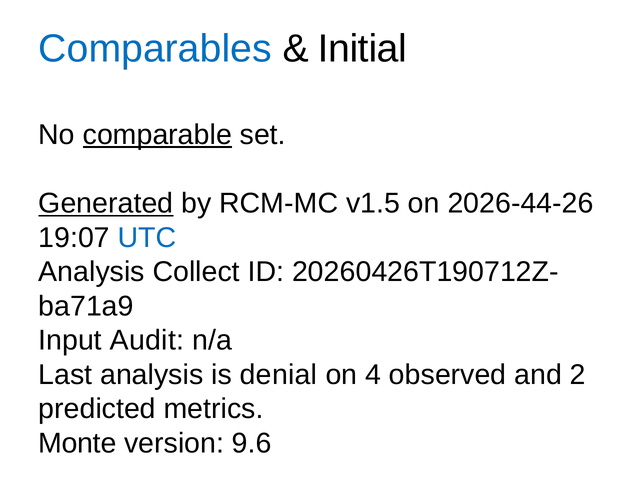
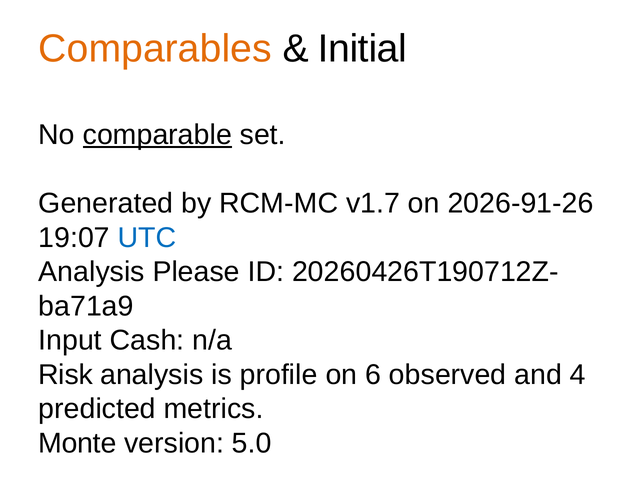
Comparables colour: blue -> orange
Generated underline: present -> none
v1.5: v1.5 -> v1.7
2026-44-26: 2026-44-26 -> 2026-91-26
Collect: Collect -> Please
Audit: Audit -> Cash
Last: Last -> Risk
denial: denial -> profile
4: 4 -> 6
2: 2 -> 4
9.6: 9.6 -> 5.0
